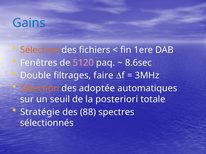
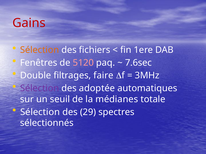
Gains colour: blue -> red
8.6sec: 8.6sec -> 7.6sec
Sélection at (40, 89) colour: orange -> purple
posteriori: posteriori -> médianes
Stratégie at (40, 112): Stratégie -> Sélection
88: 88 -> 29
